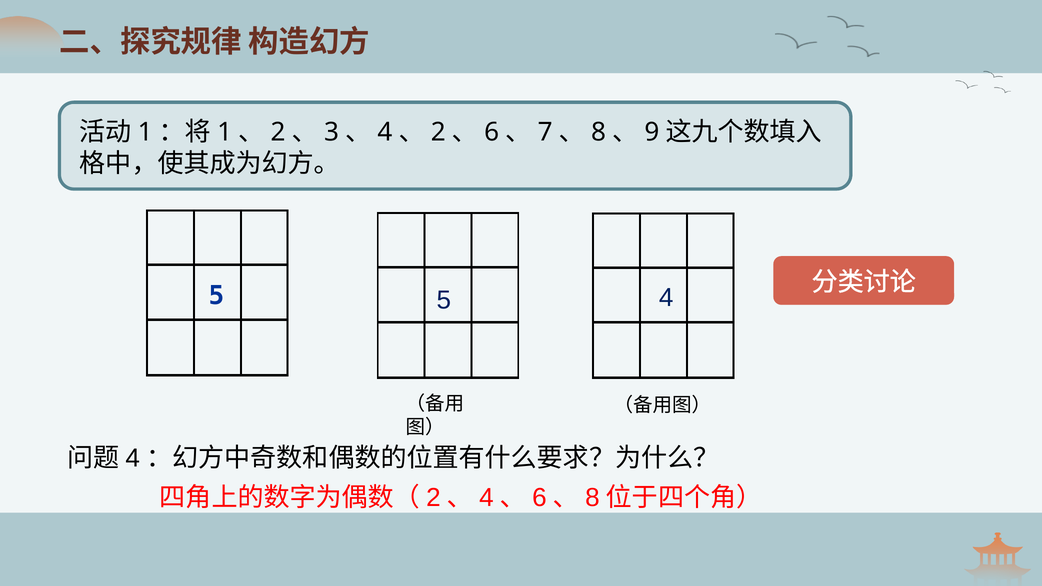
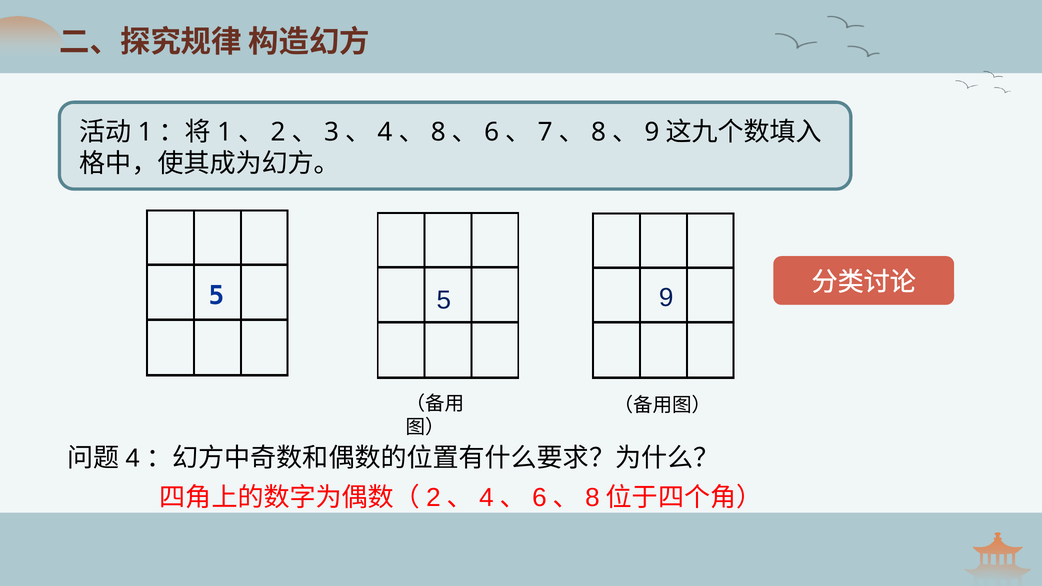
2 at (438, 132): 2 -> 8
5 4: 4 -> 9
